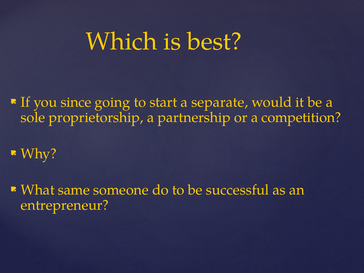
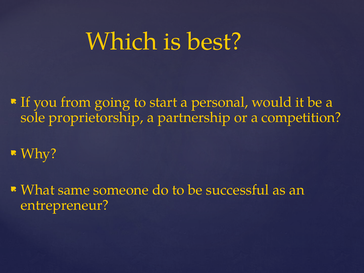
since: since -> from
separate: separate -> personal
